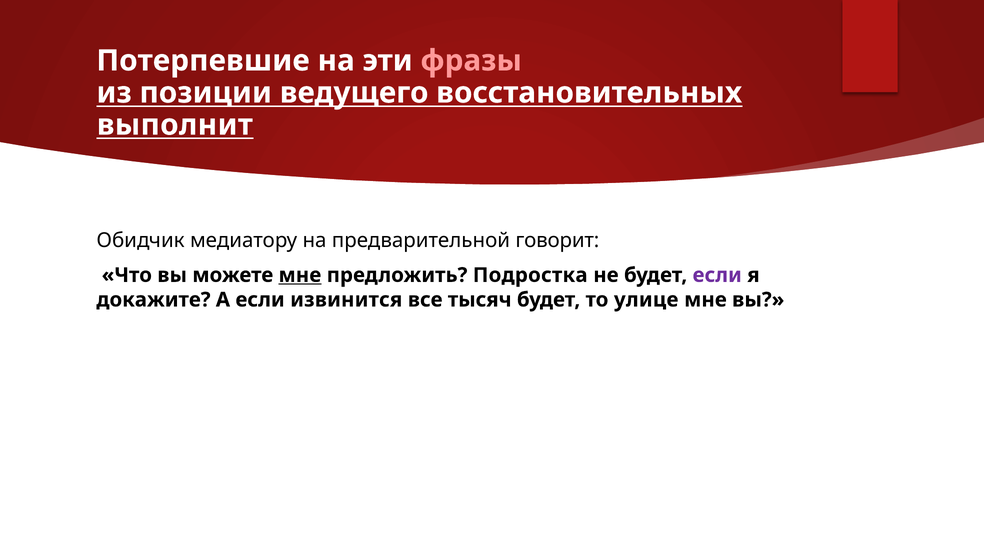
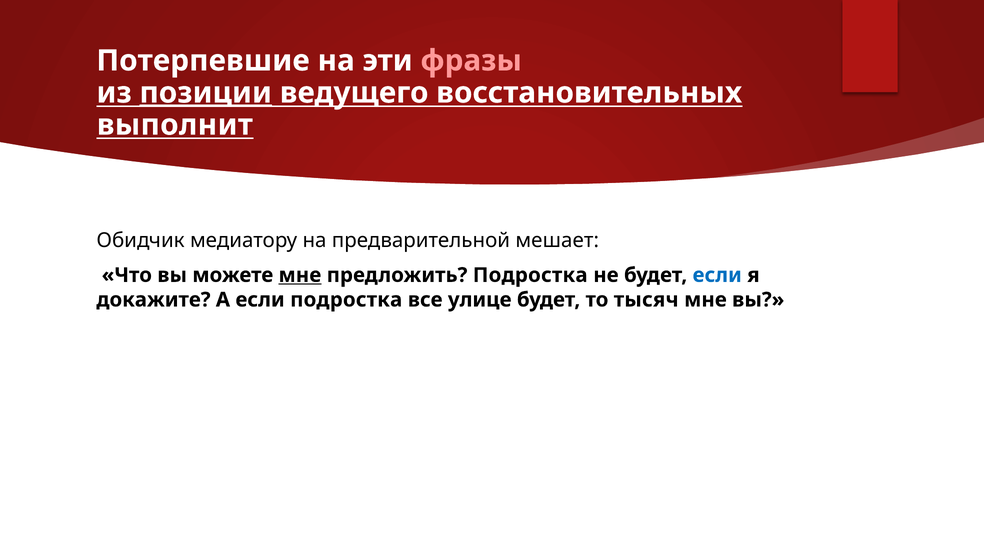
позиции underline: none -> present
говорит: говорит -> мешает
если at (717, 275) colour: purple -> blue
если извинится: извинится -> подростка
тысяч: тысяч -> улице
улице: улице -> тысяч
